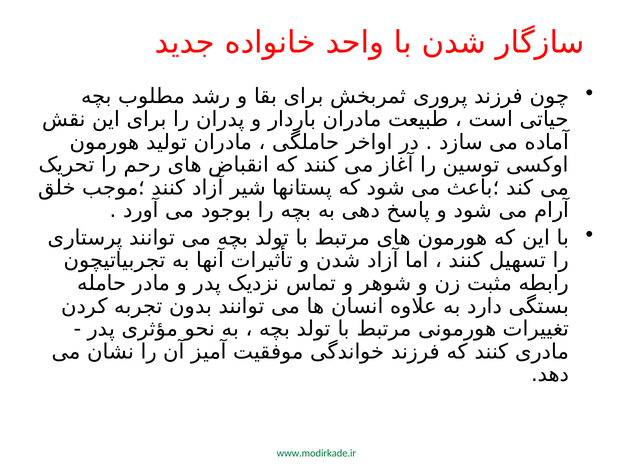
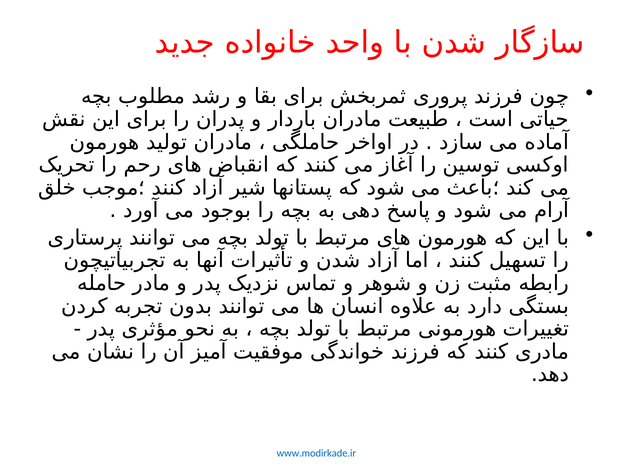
www.modirkade.ir colour: green -> blue
